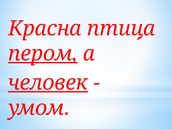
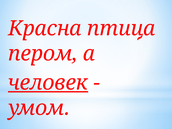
пером underline: present -> none
